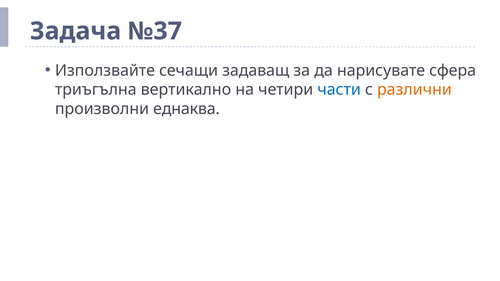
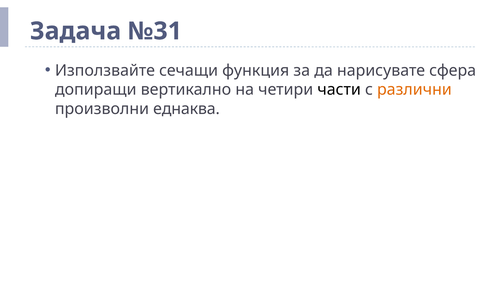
№37: №37 -> №31
задаващ: задаващ -> функция
триъгълна: триъгълна -> допиращи
части colour: blue -> black
